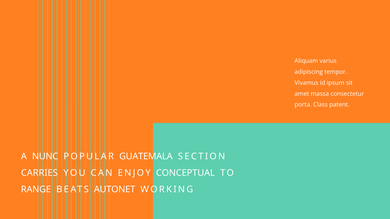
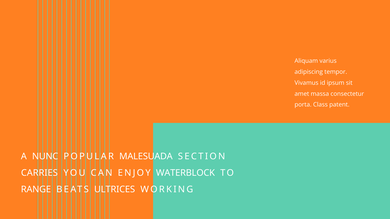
GUATEMALA: GUATEMALA -> MALESUADA
CONCEPTUAL: CONCEPTUAL -> WATERBLOCK
AUTONET: AUTONET -> ULTRICES
